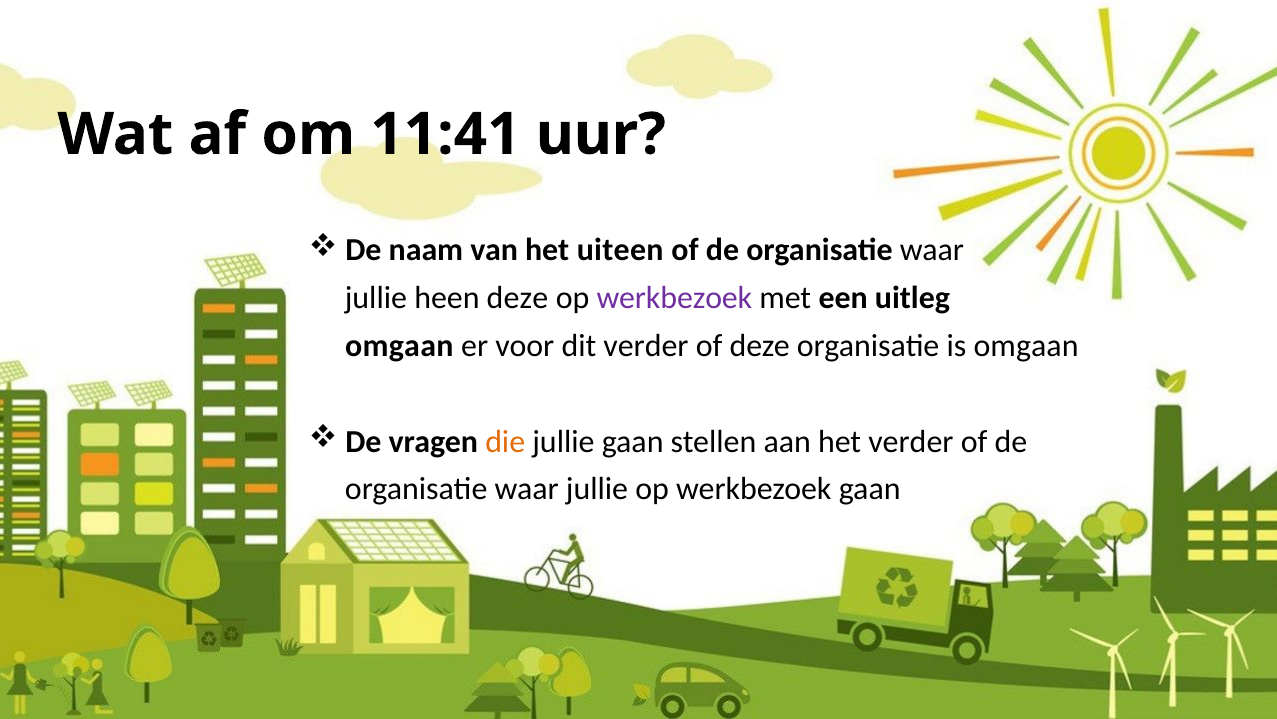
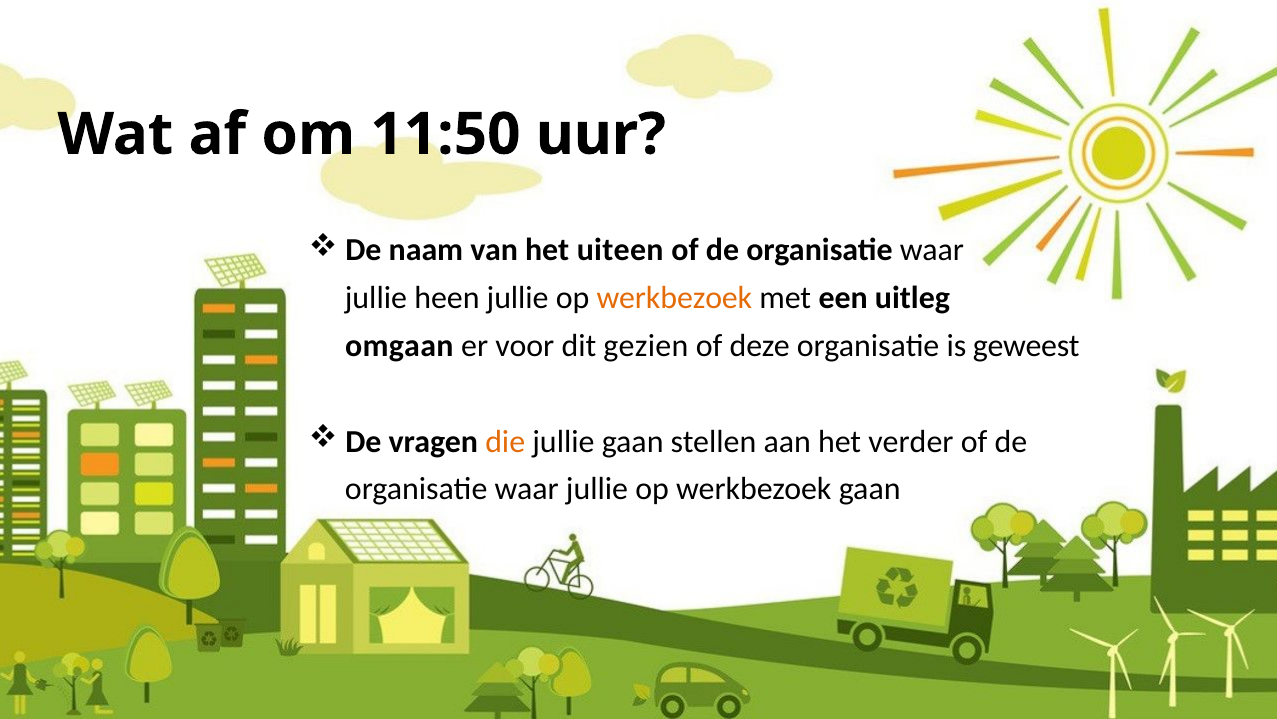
11:41: 11:41 -> 11:50
heen deze: deze -> jullie
werkbezoek at (674, 298) colour: purple -> orange
dit verder: verder -> gezien
is omgaan: omgaan -> geweest
